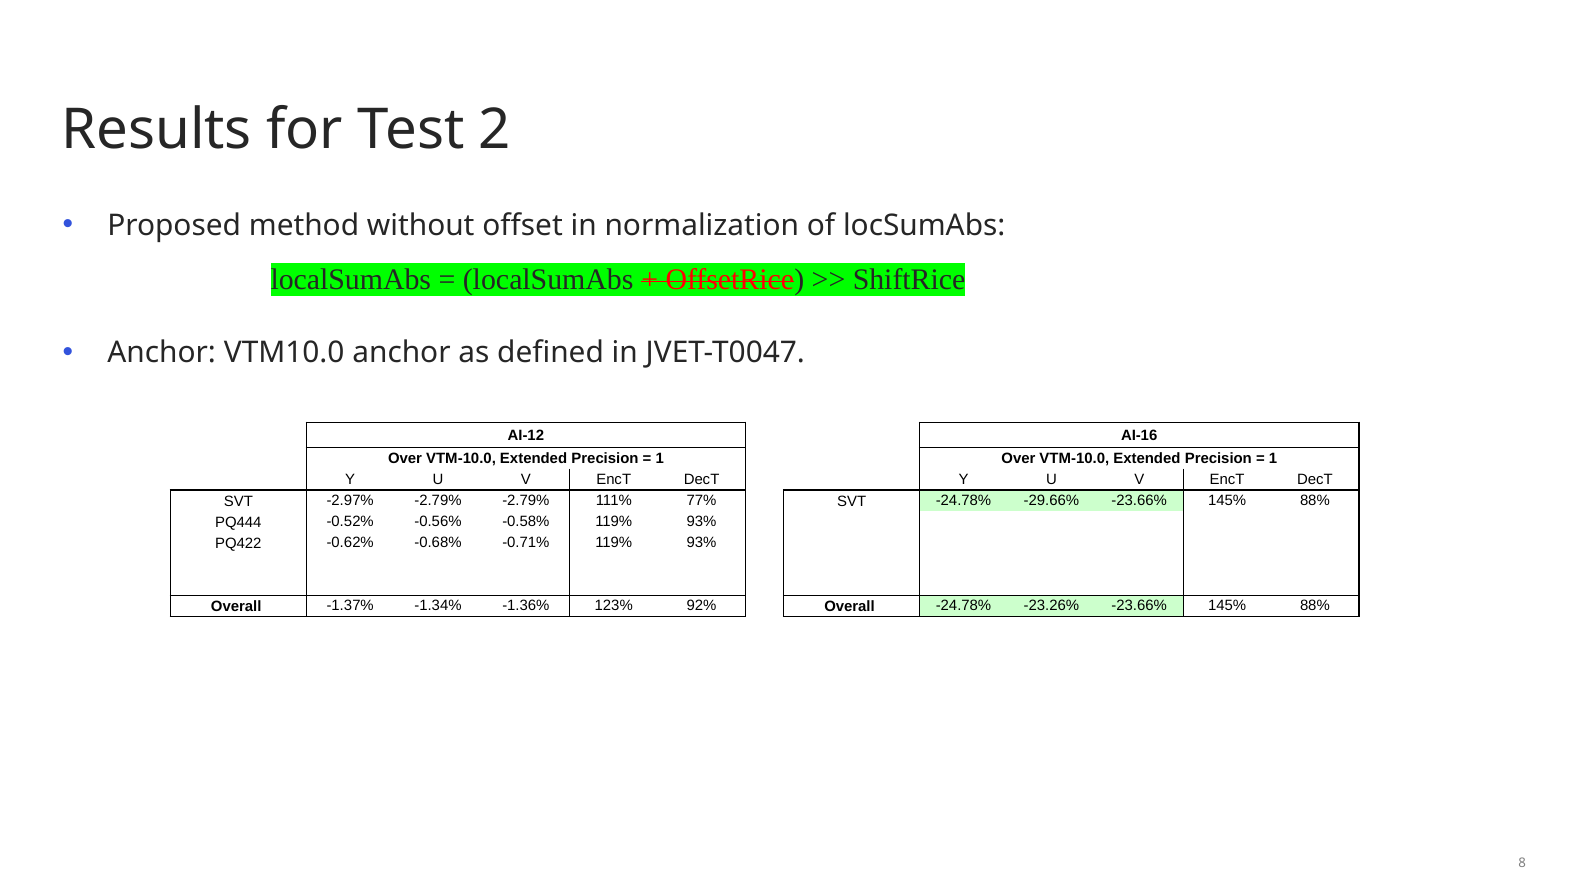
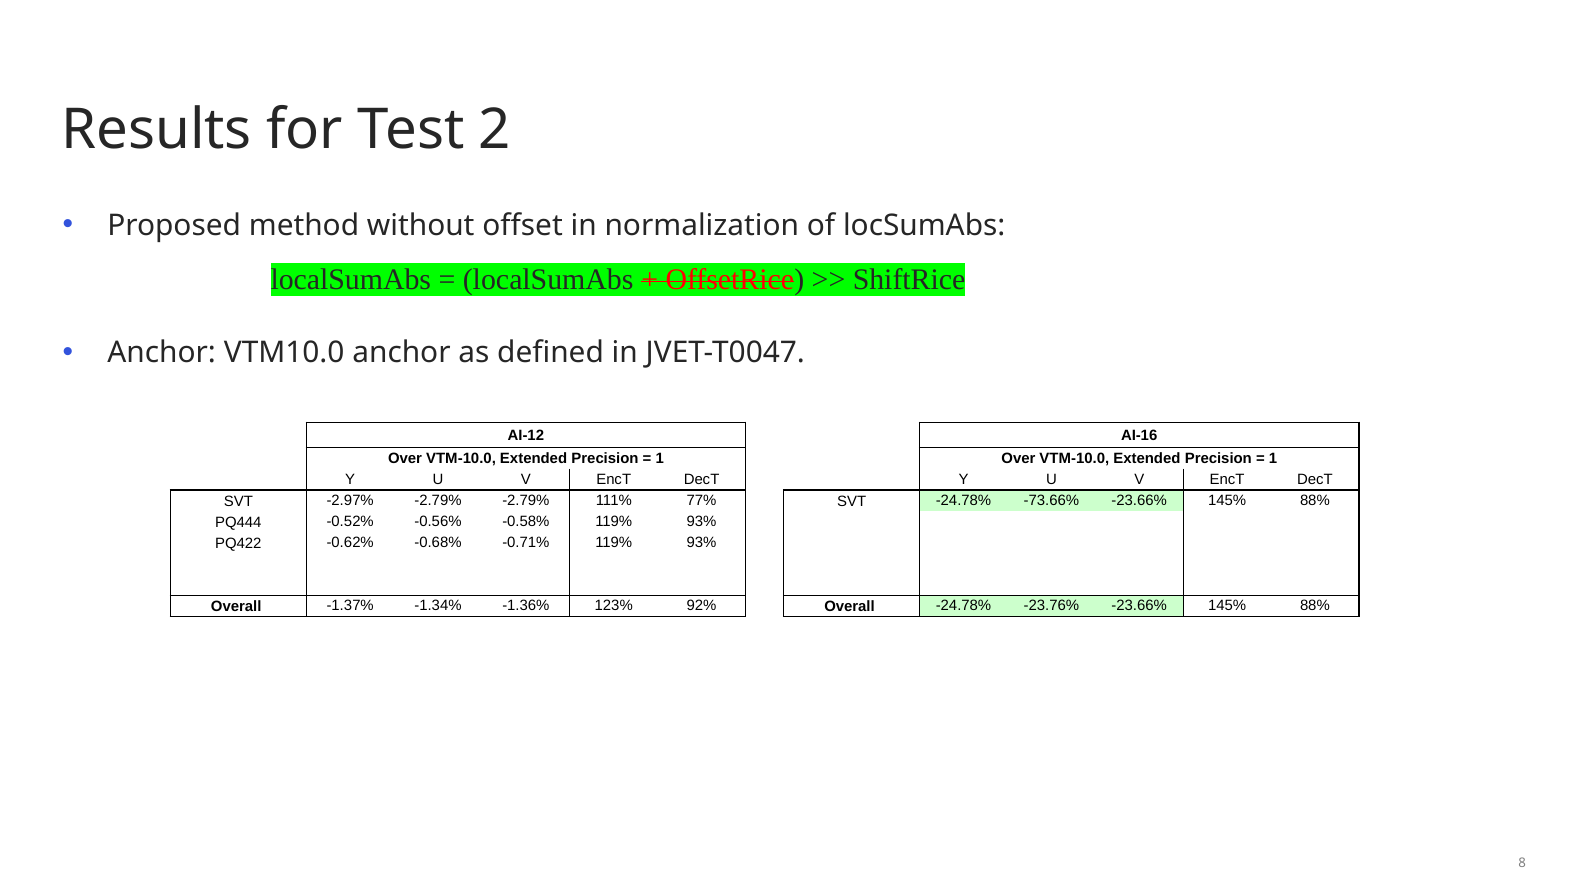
-29.66%: -29.66% -> -73.66%
-23.26%: -23.26% -> -23.76%
